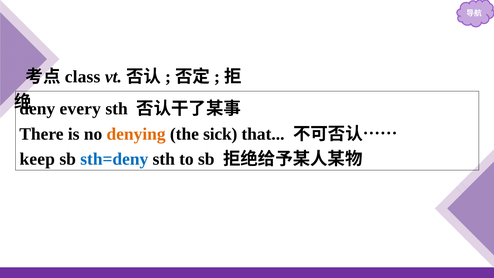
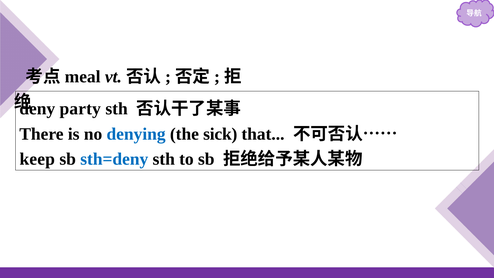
class: class -> meal
every: every -> party
denying colour: orange -> blue
